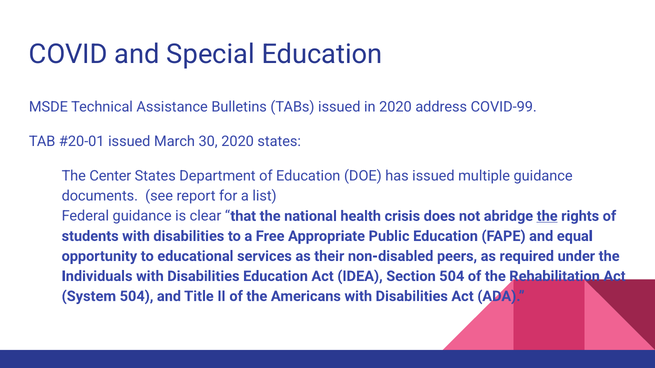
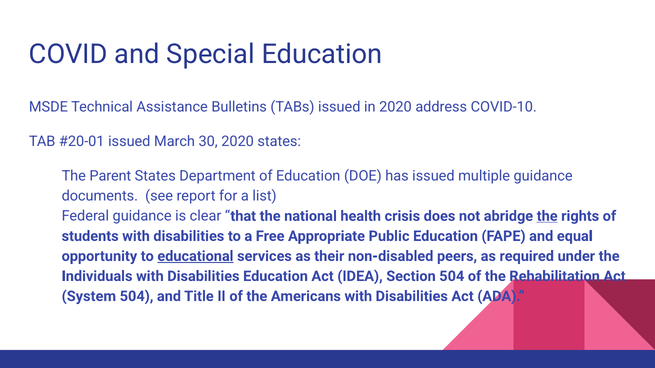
COVID-99: COVID-99 -> COVID-10
Center: Center -> Parent
educational underline: none -> present
